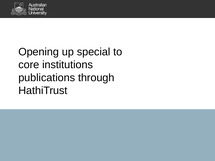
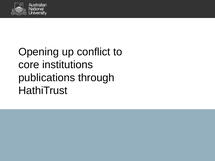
special: special -> conflict
